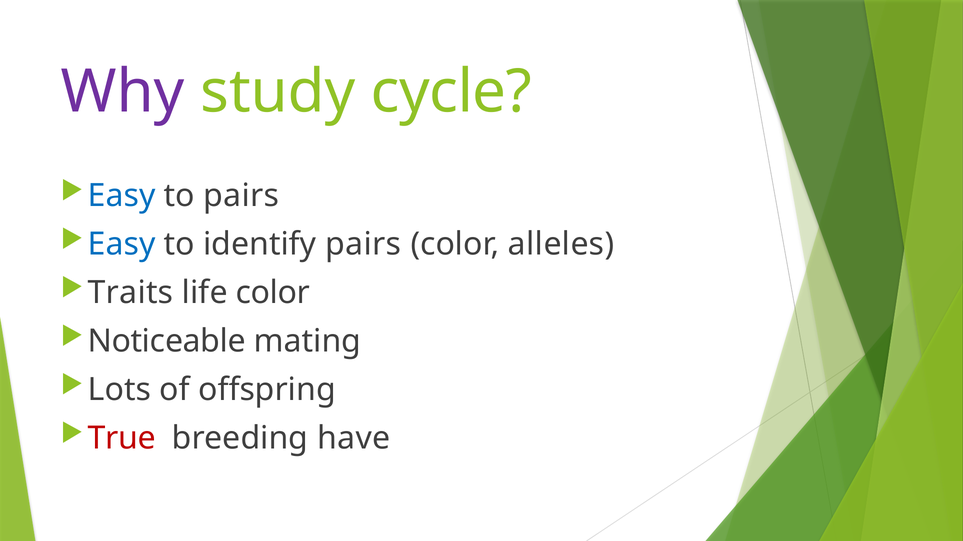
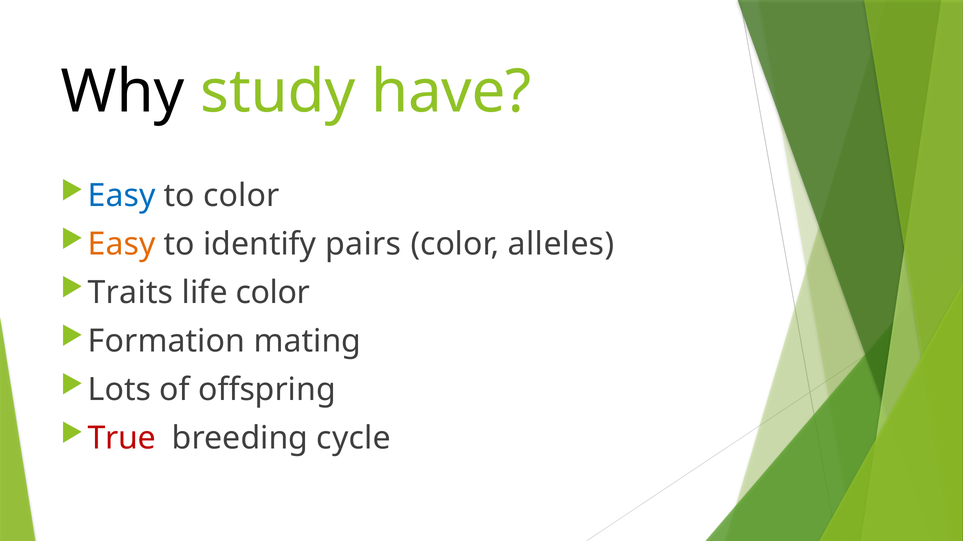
Why colour: purple -> black
cycle: cycle -> have
to pairs: pairs -> color
Easy at (122, 244) colour: blue -> orange
Noticeable: Noticeable -> Formation
have: have -> cycle
